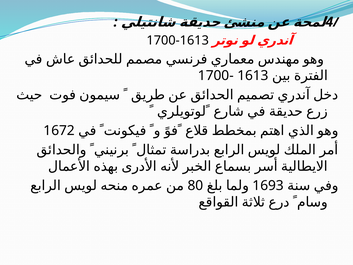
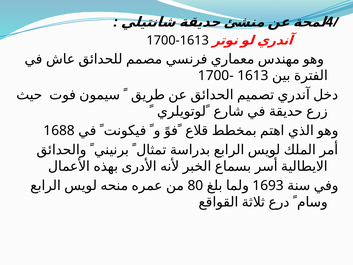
1672: 1672 -> 1688
